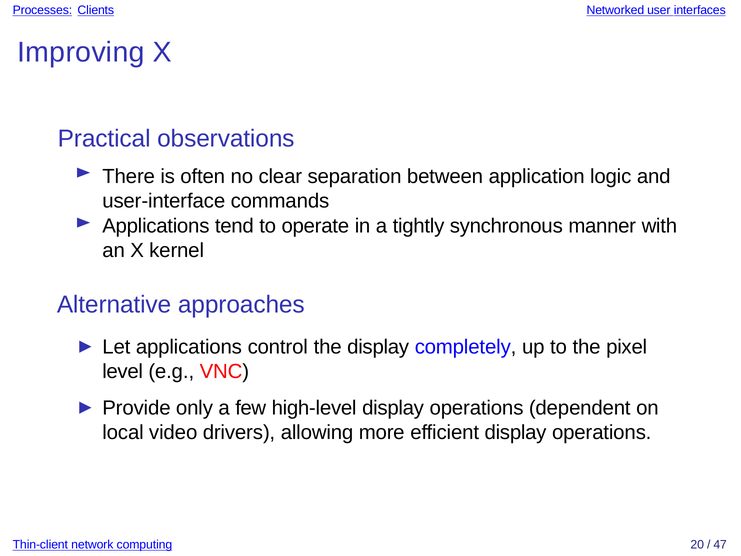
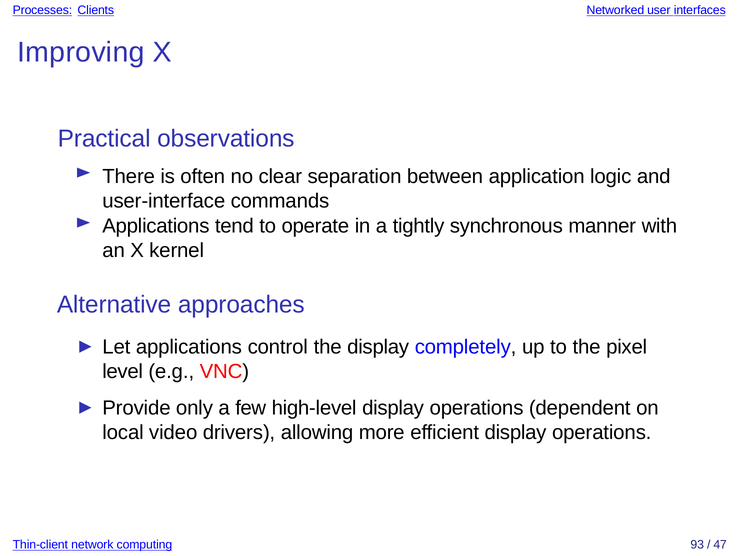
20: 20 -> 93
